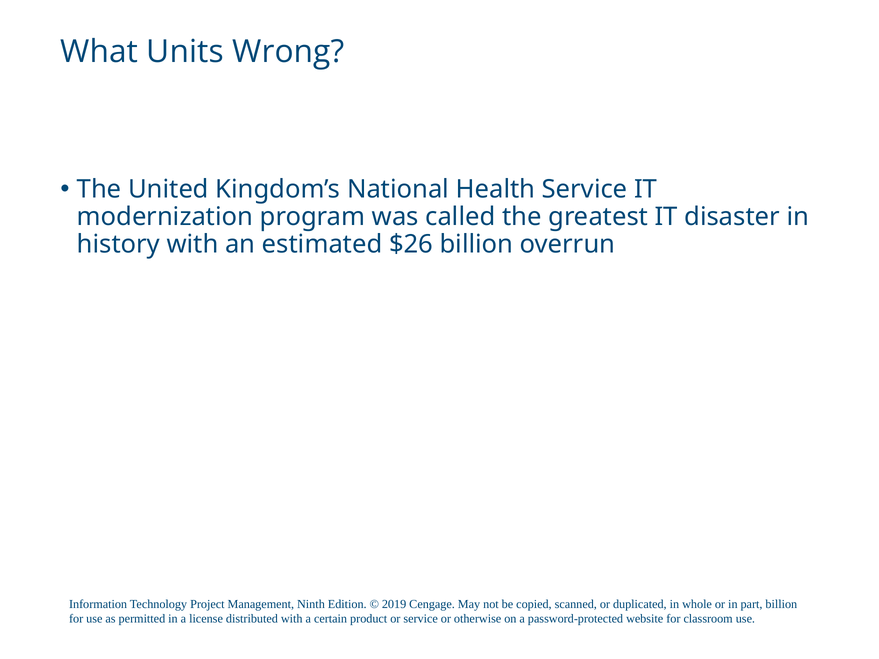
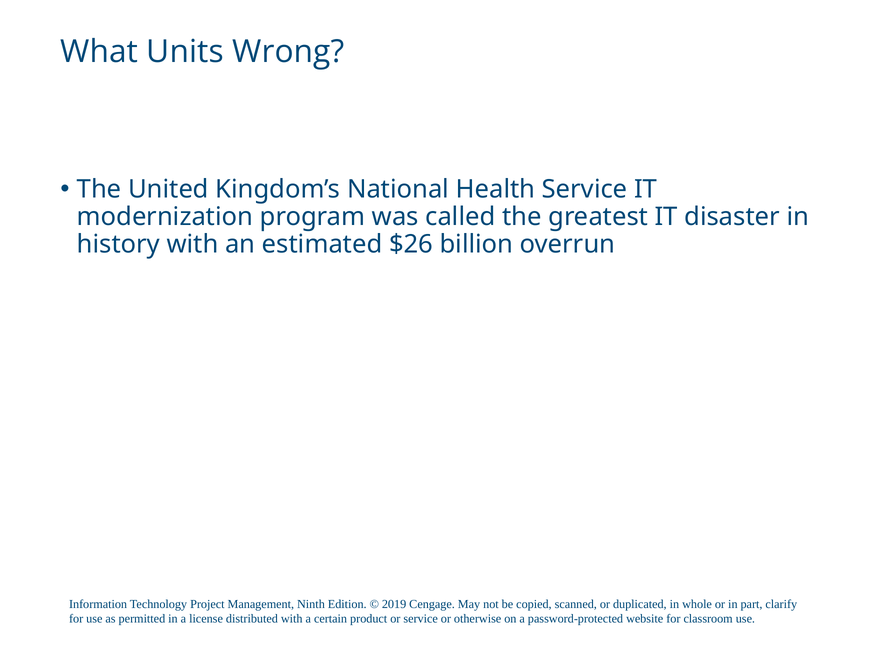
part billion: billion -> clarify
